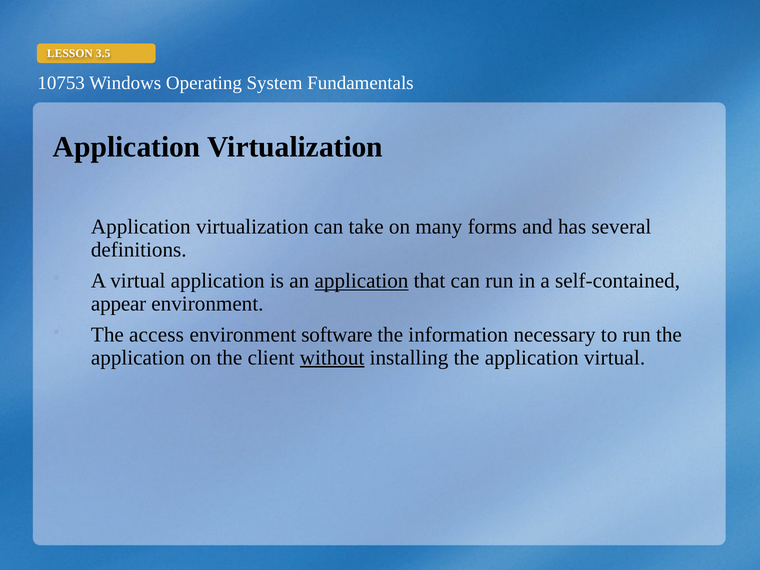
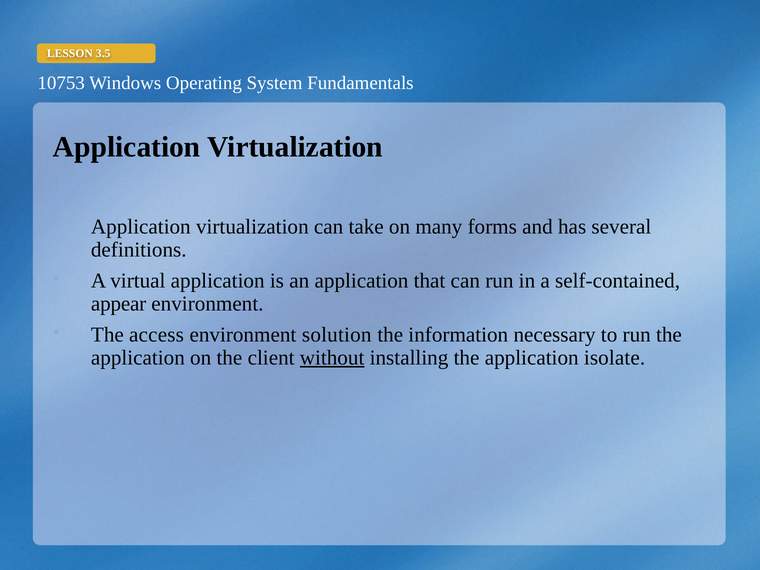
application at (361, 281) underline: present -> none
software: software -> solution
application virtual: virtual -> isolate
